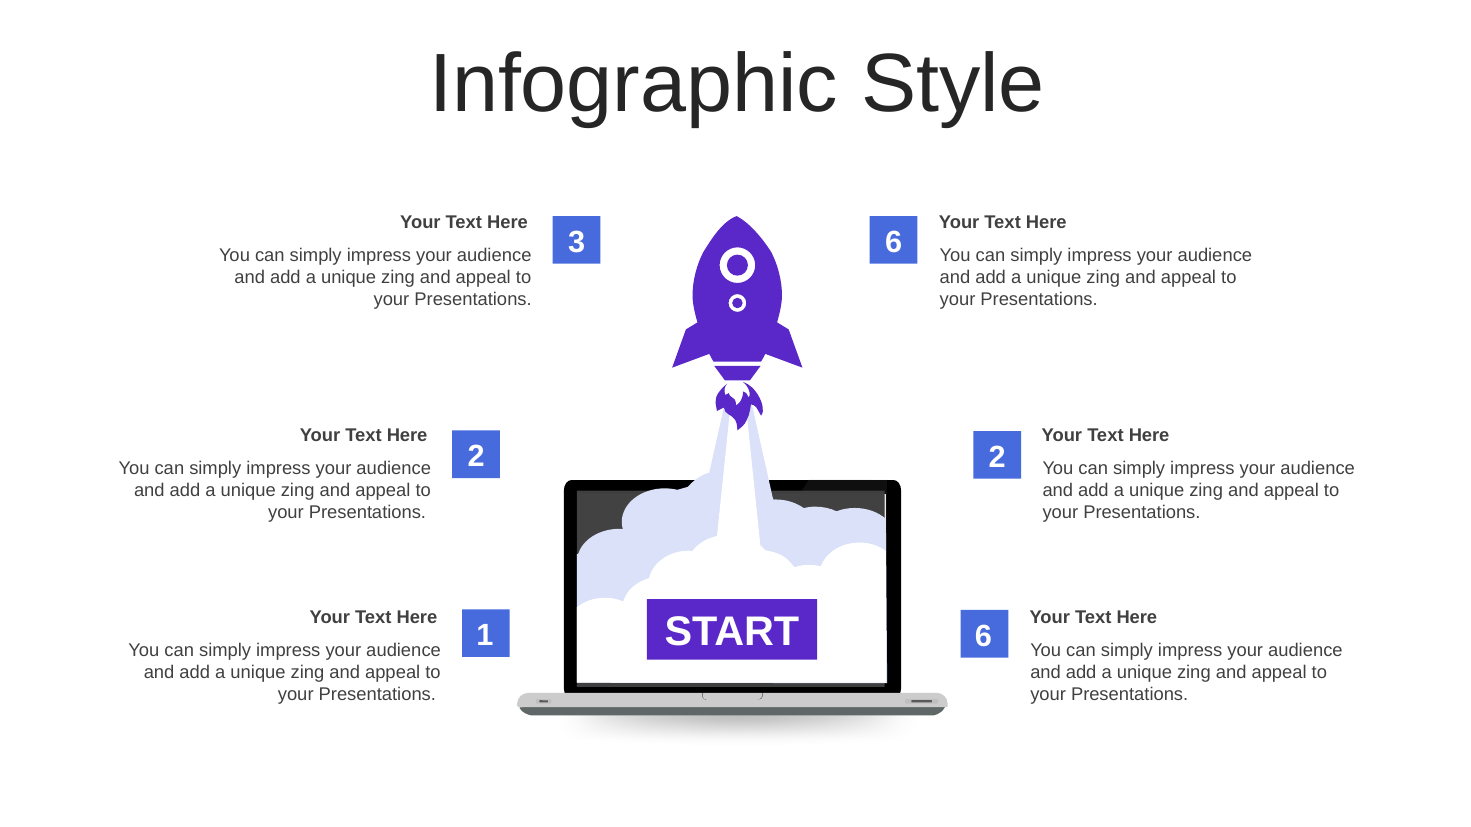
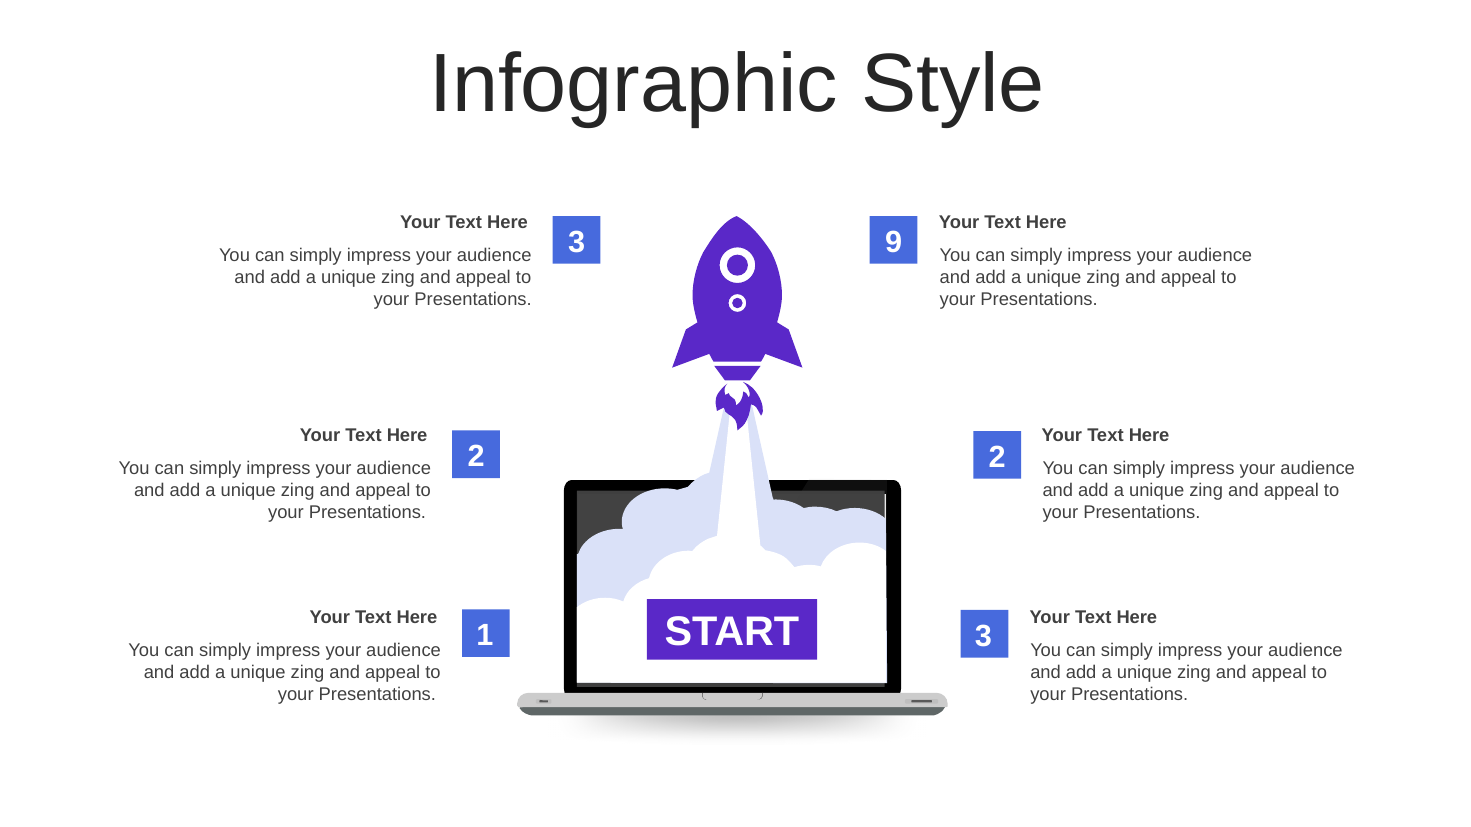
3 6: 6 -> 9
1 6: 6 -> 3
